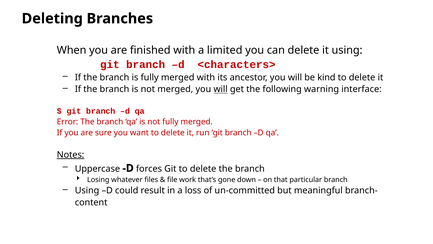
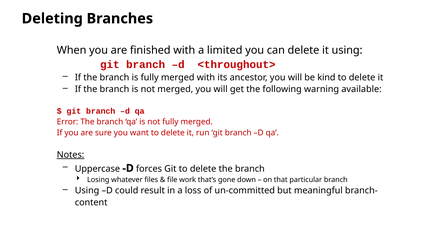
<characters>: <characters> -> <throughout>
will at (221, 89) underline: present -> none
interface: interface -> available
